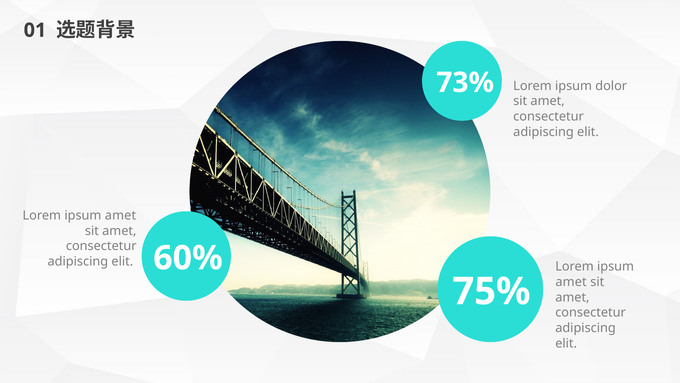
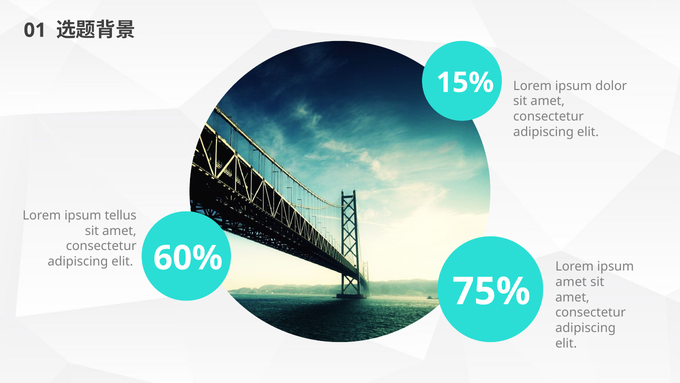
73%: 73% -> 15%
amet at (120, 215): amet -> tellus
